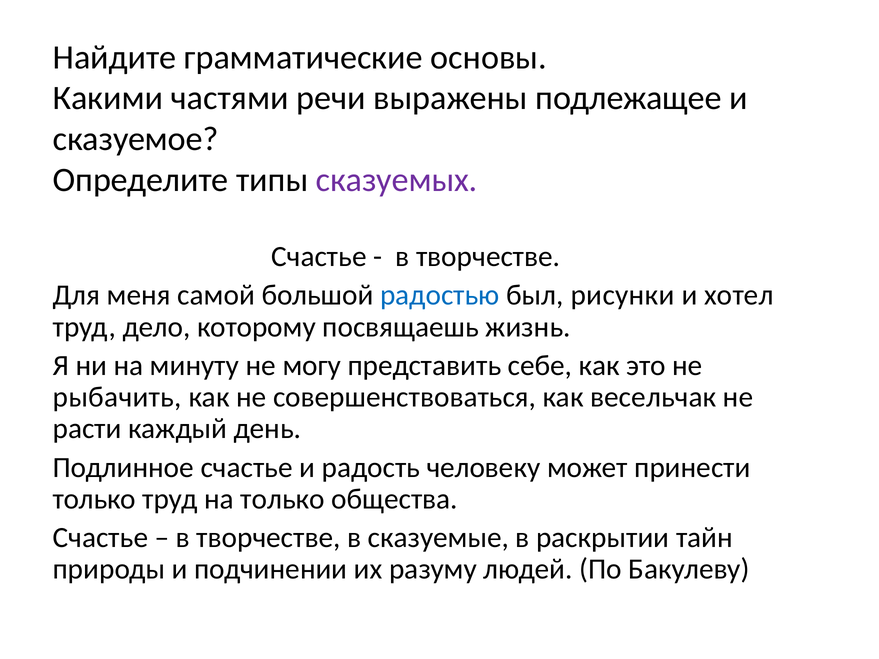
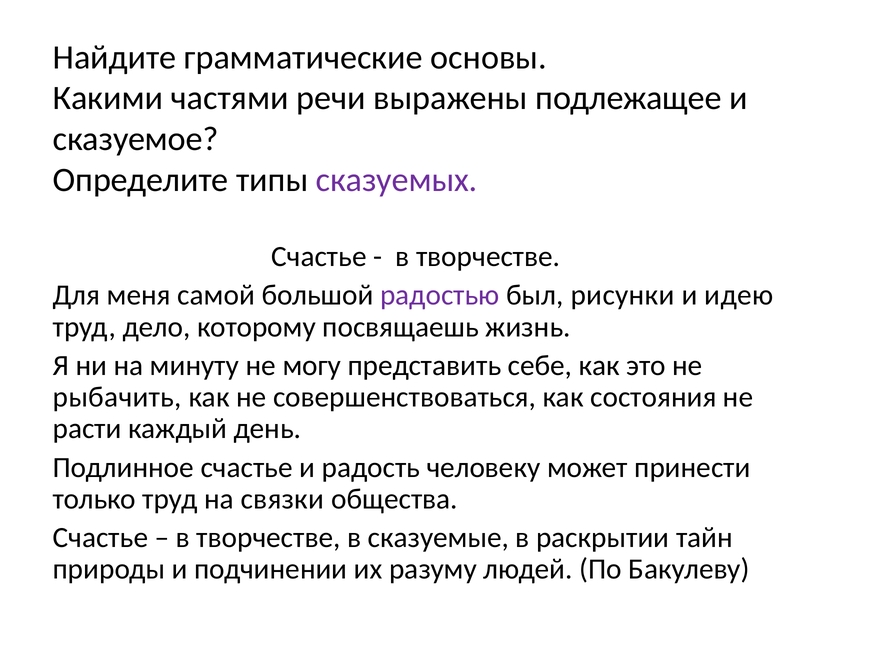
радостью colour: blue -> purple
хотел: хотел -> идею
весельчак: весельчак -> состояния
на только: только -> связки
